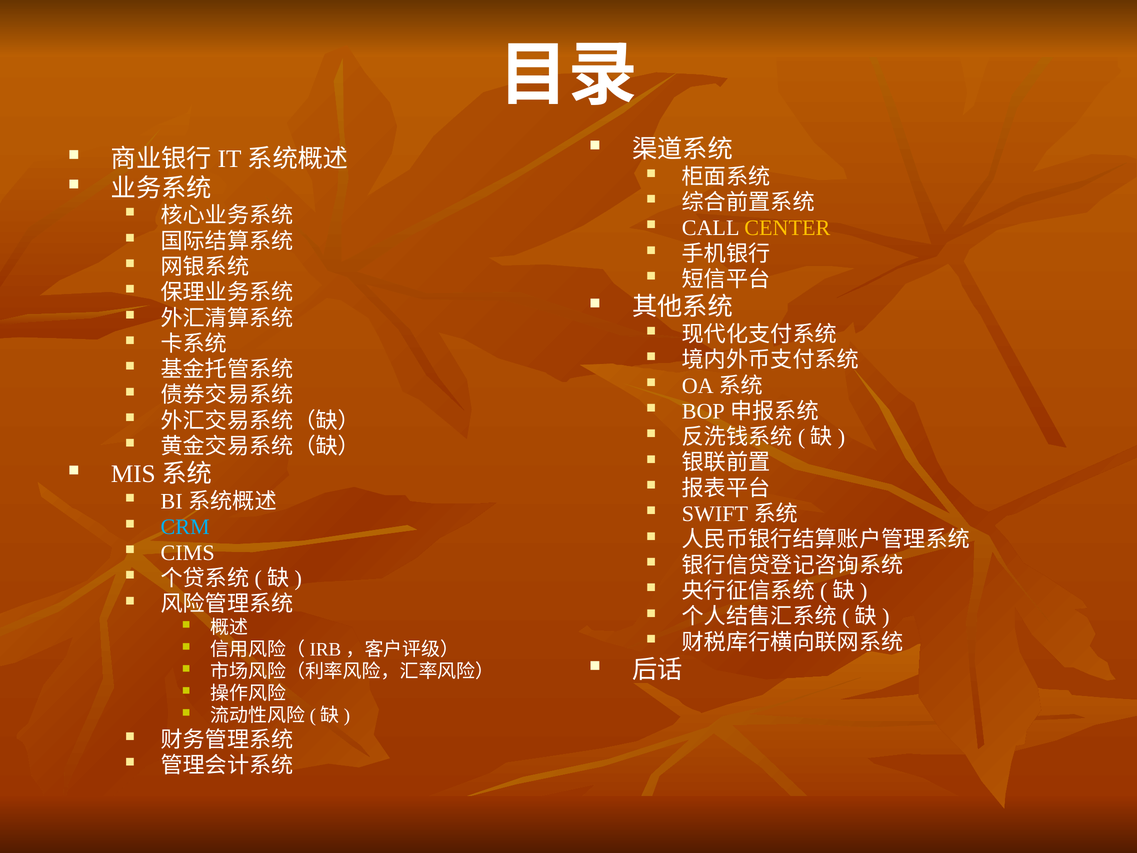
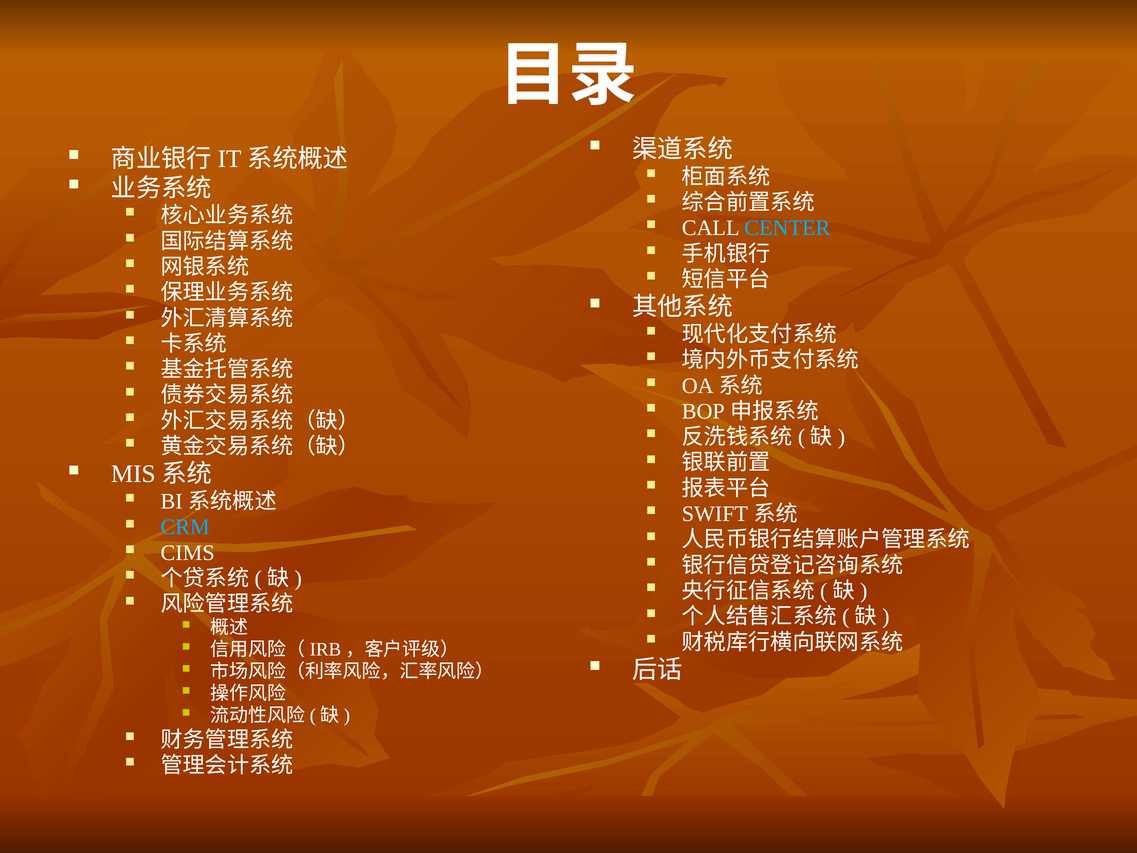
CENTER colour: yellow -> light blue
